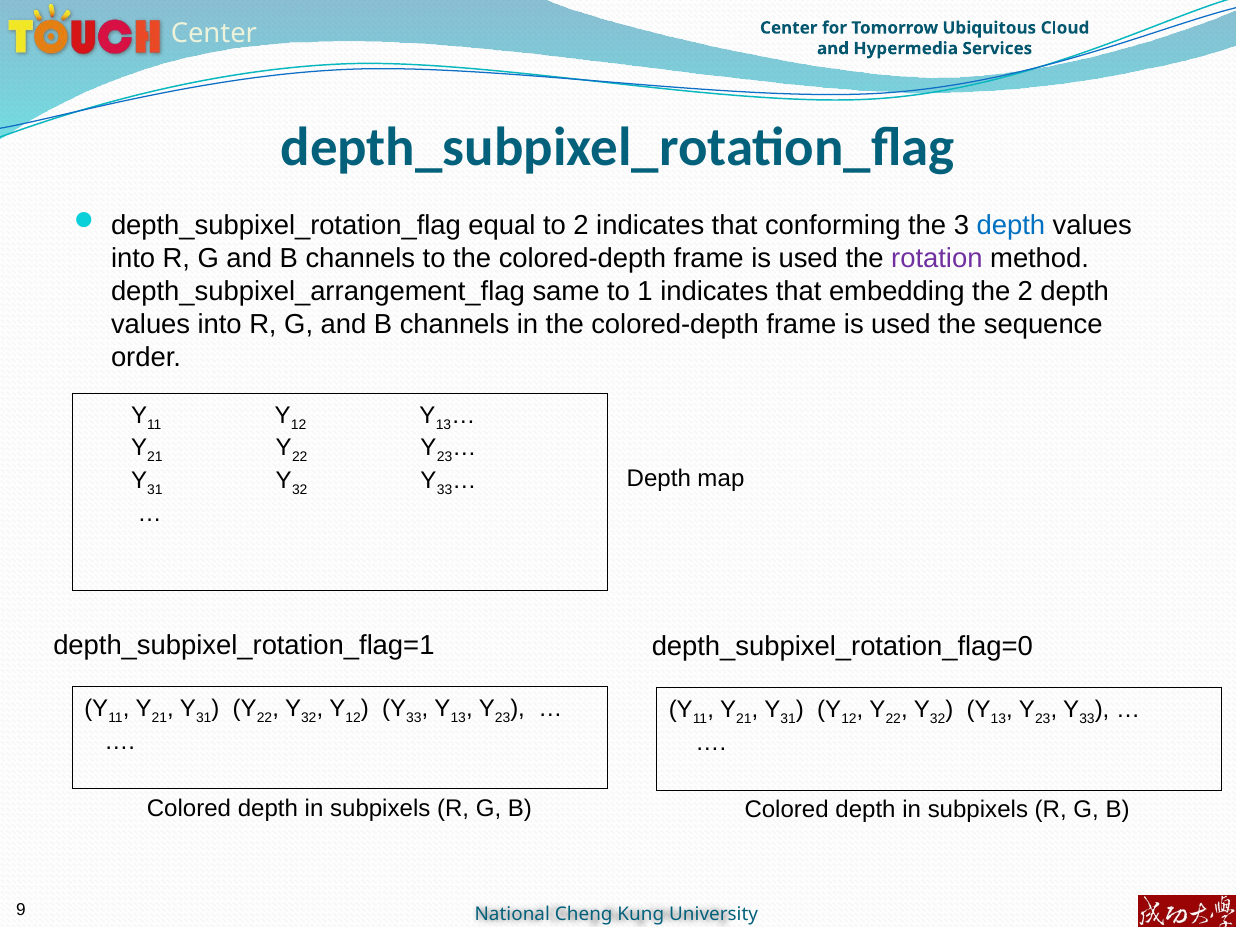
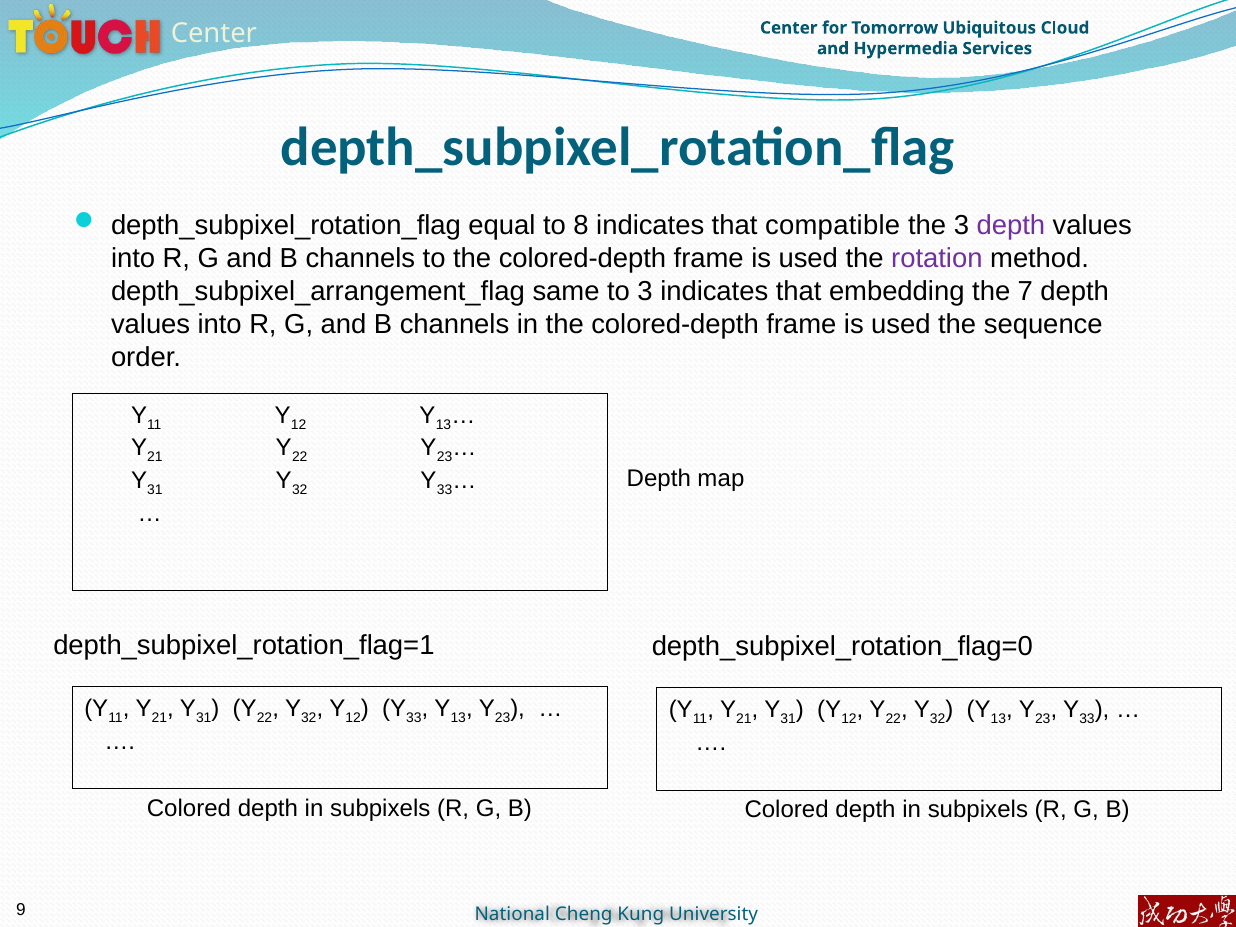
to 2: 2 -> 8
conforming: conforming -> compatible
depth at (1011, 225) colour: blue -> purple
to 1: 1 -> 3
the 2: 2 -> 7
